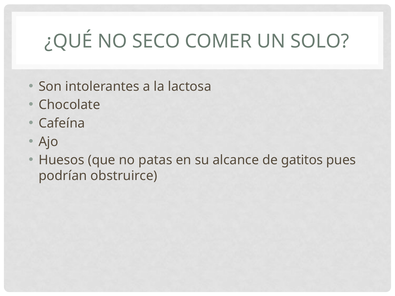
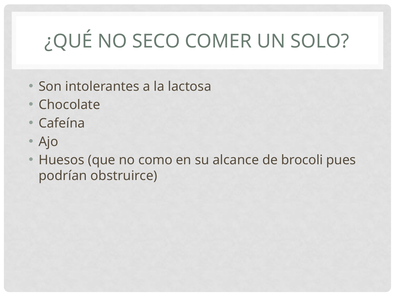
patas: patas -> como
gatitos: gatitos -> brocoli
